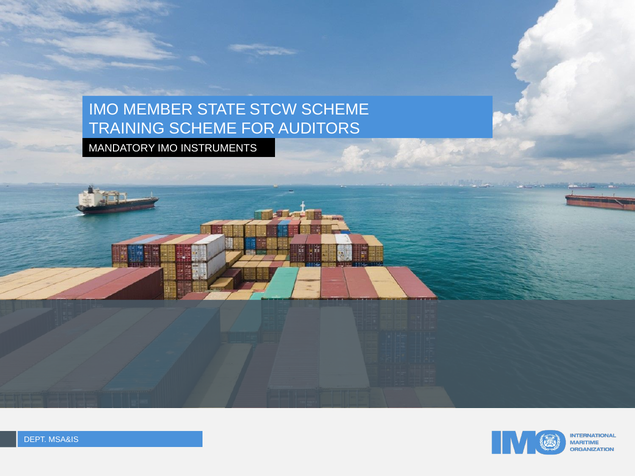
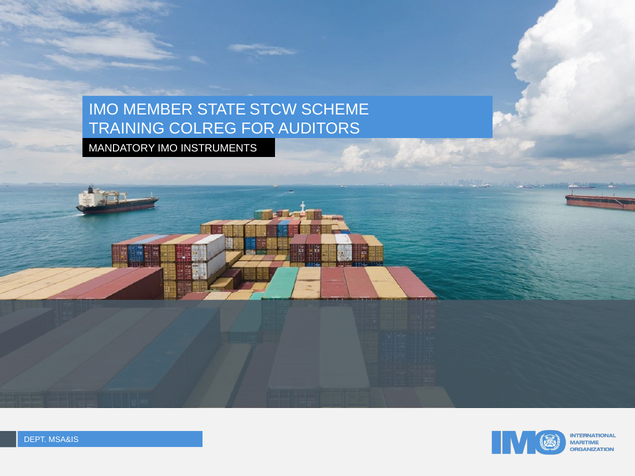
TRAINING SCHEME: SCHEME -> COLREG
